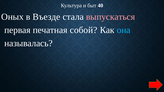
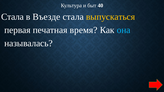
Оных at (12, 17): Оных -> Стала
выпускаться colour: pink -> yellow
собой: собой -> время
